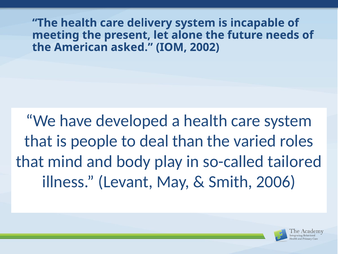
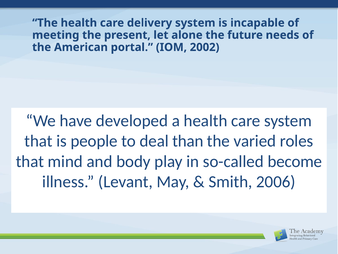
asked: asked -> portal
tailored: tailored -> become
